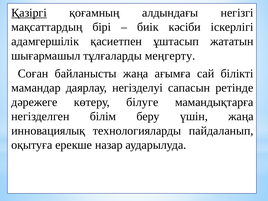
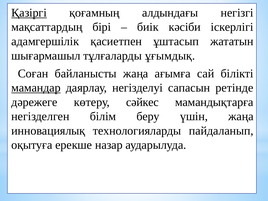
меңгерту: меңгерту -> ұғымдық
мамандар underline: none -> present
білуге: білуге -> сәйкес
